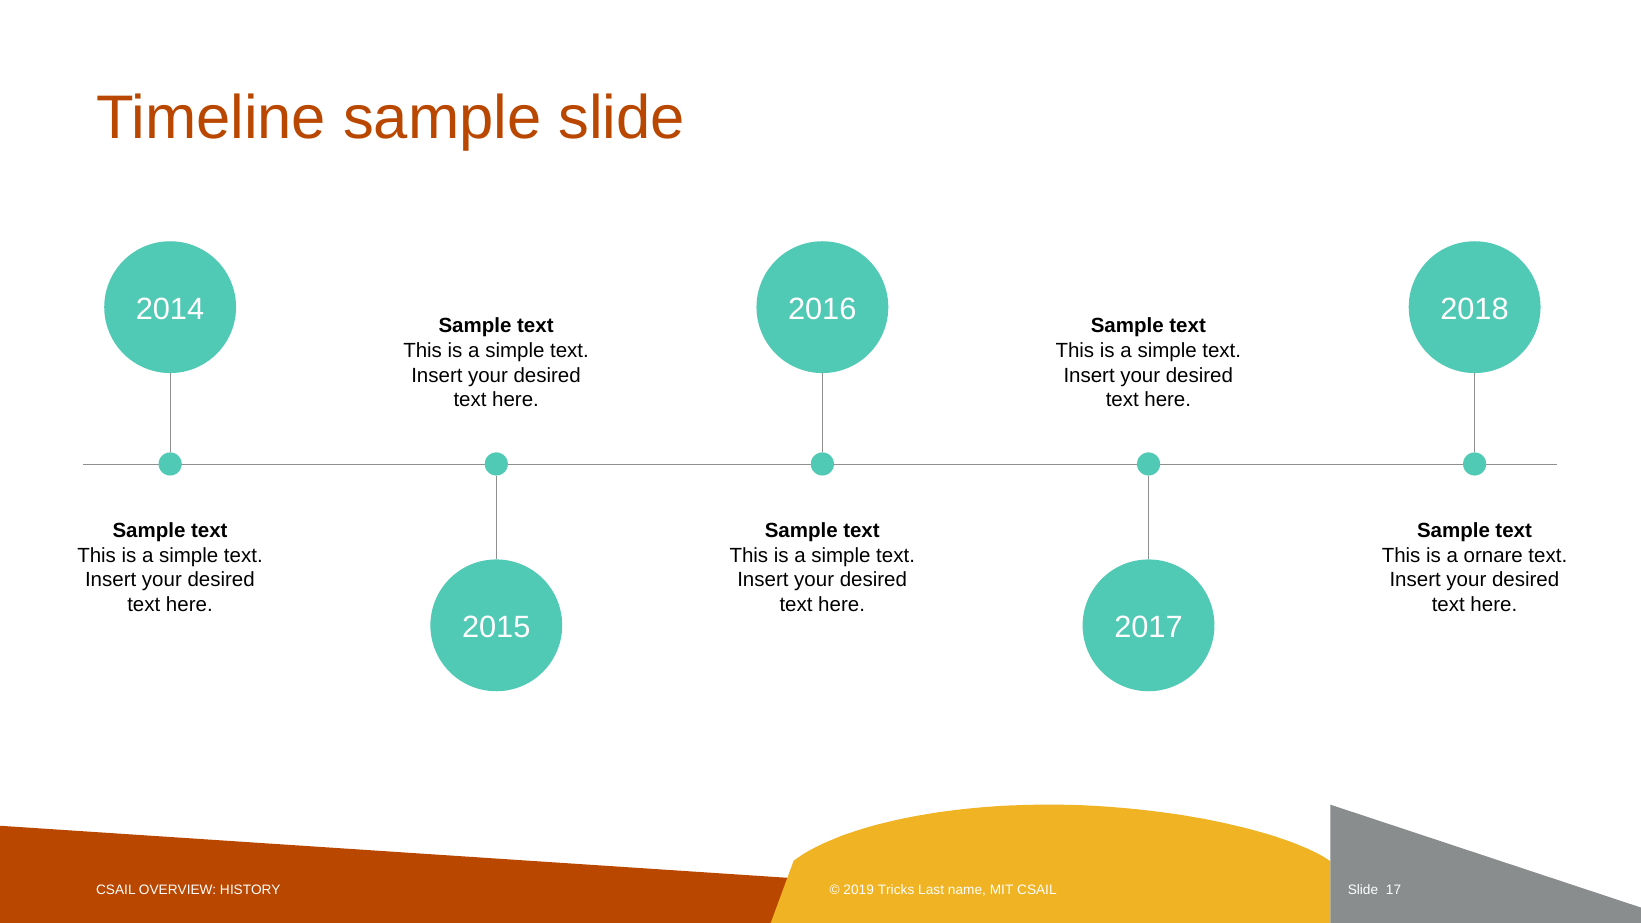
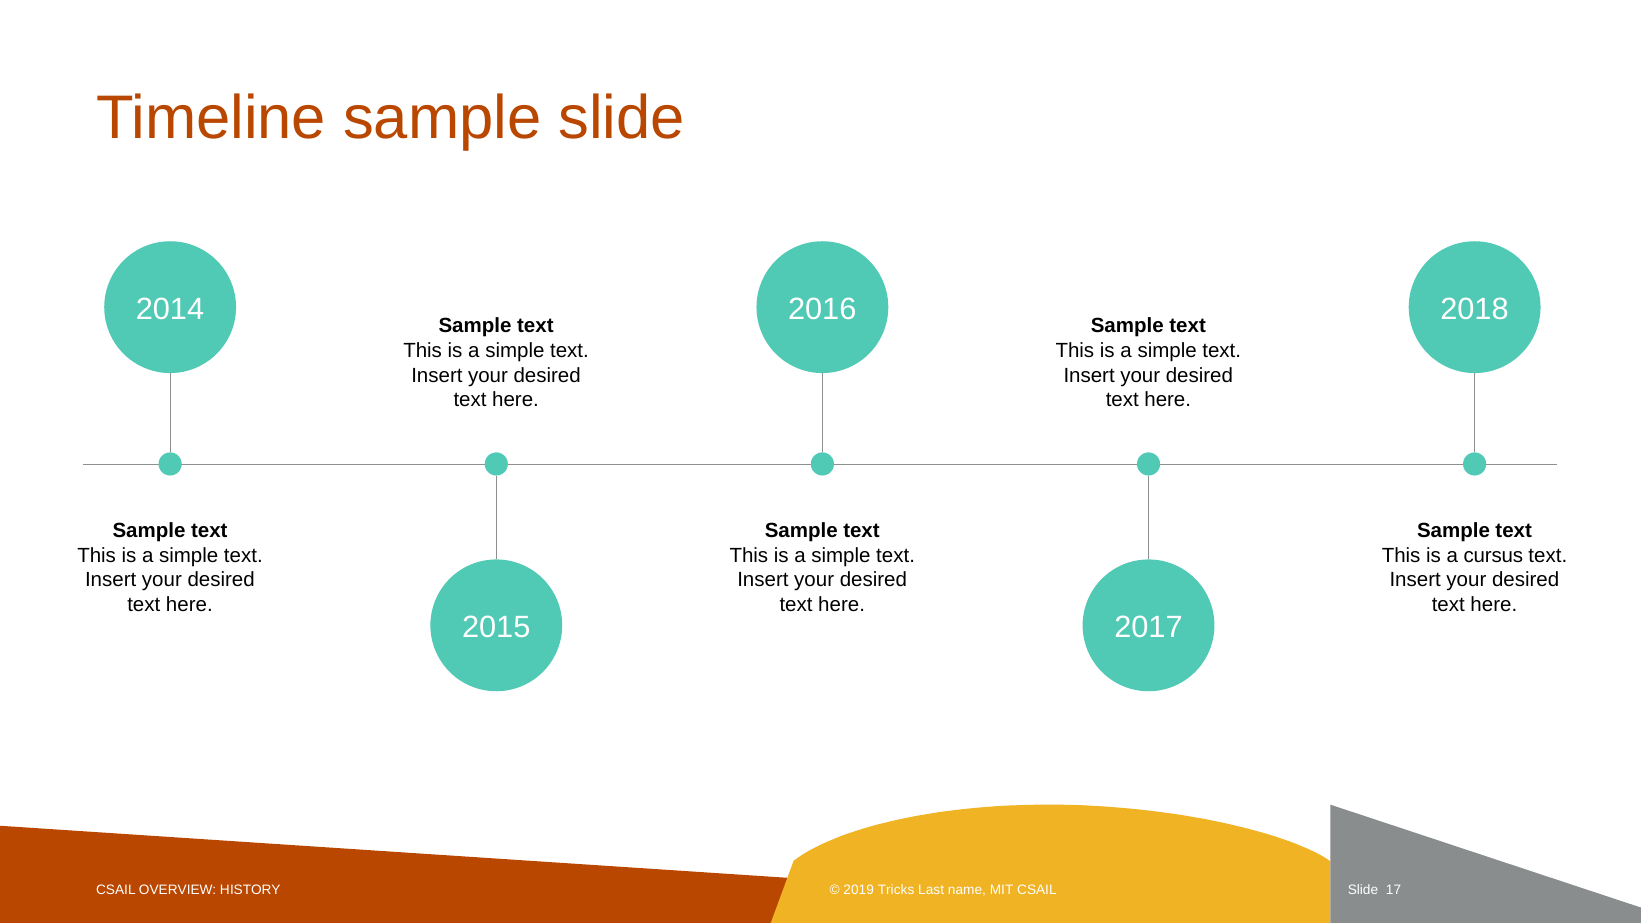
ornare: ornare -> cursus
